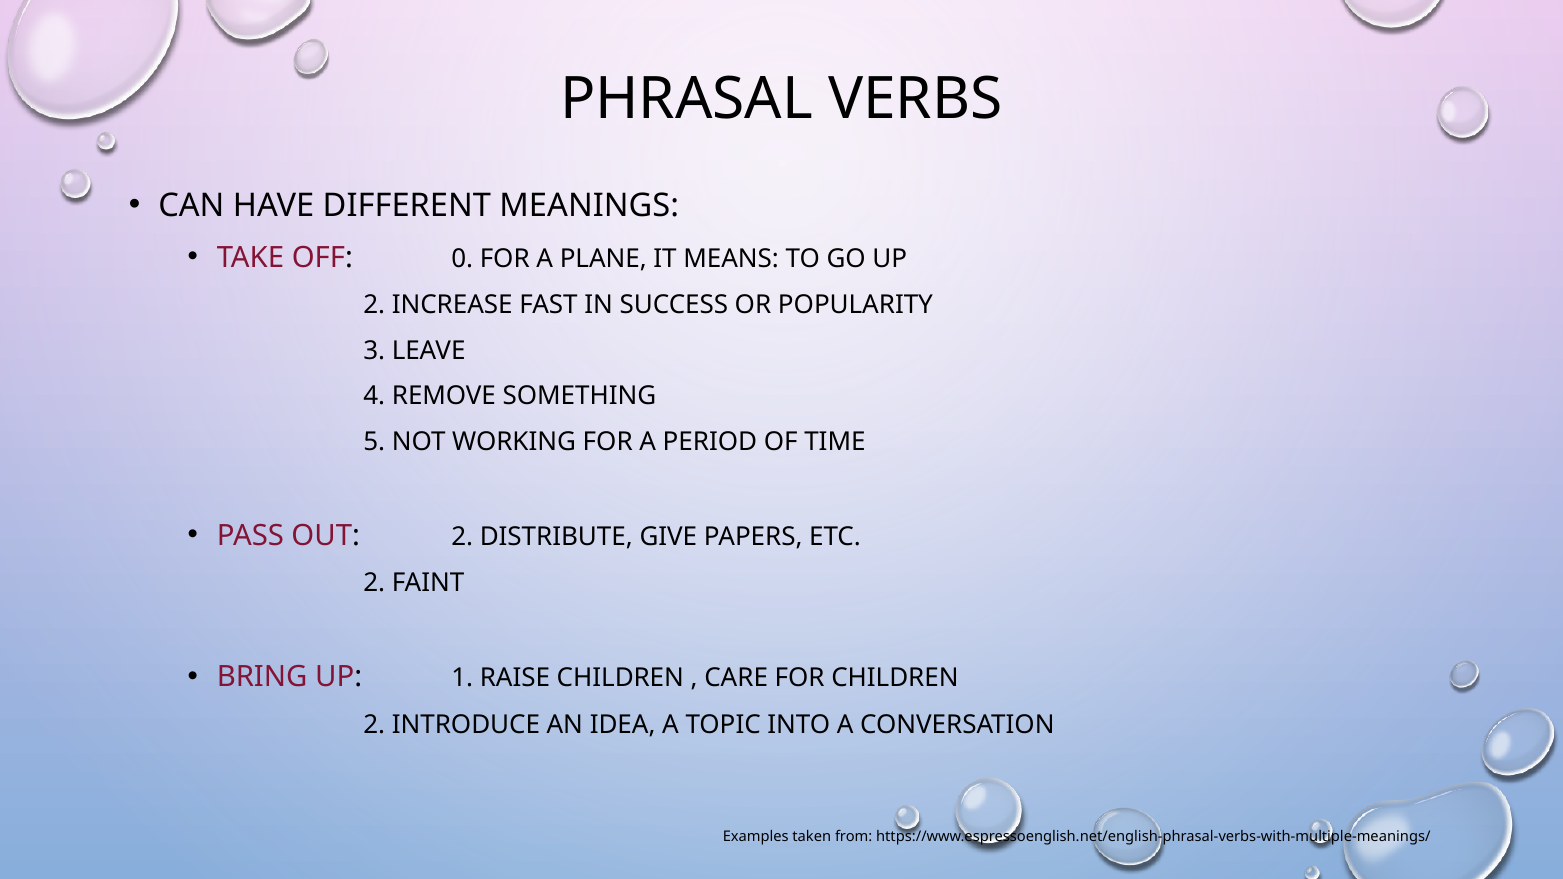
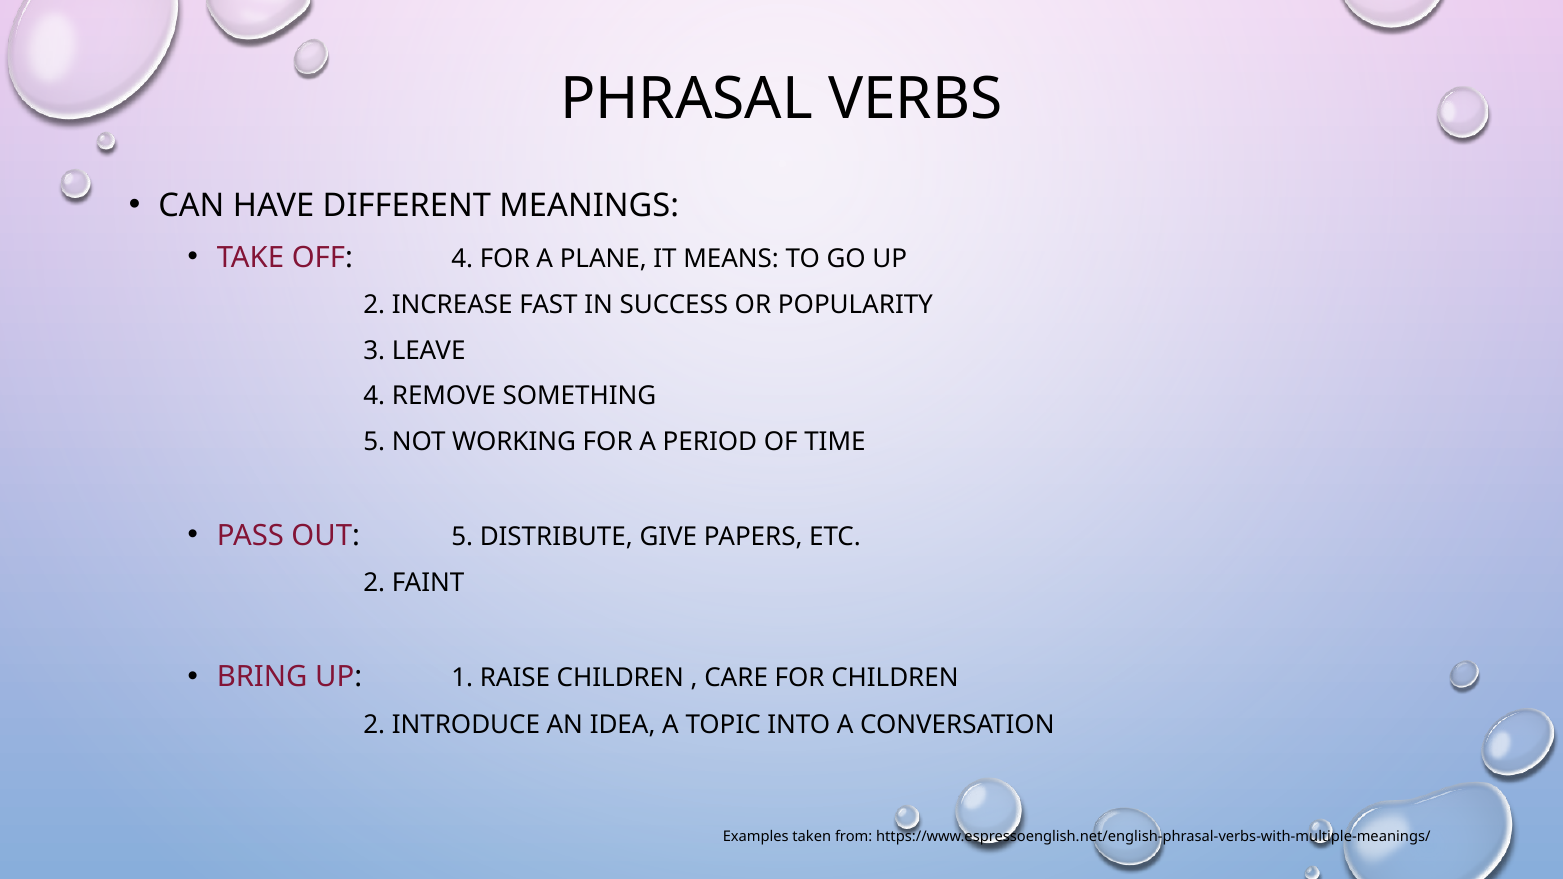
OFF 0: 0 -> 4
OUT 2: 2 -> 5
